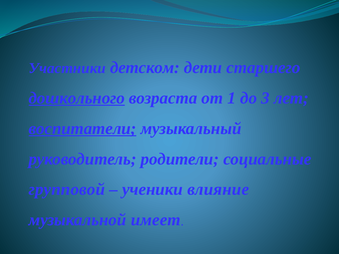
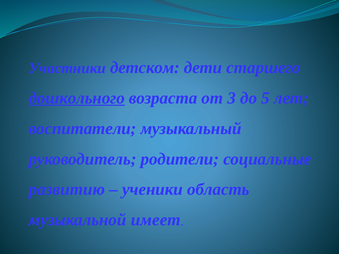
1: 1 -> 3
3: 3 -> 5
воспитатели underline: present -> none
групповой: групповой -> развитию
влияние: влияние -> область
